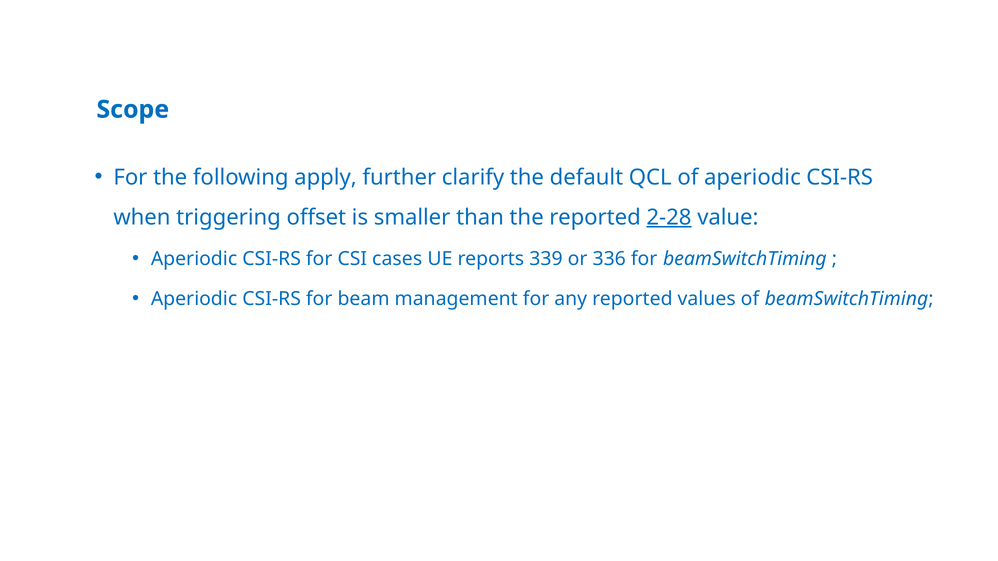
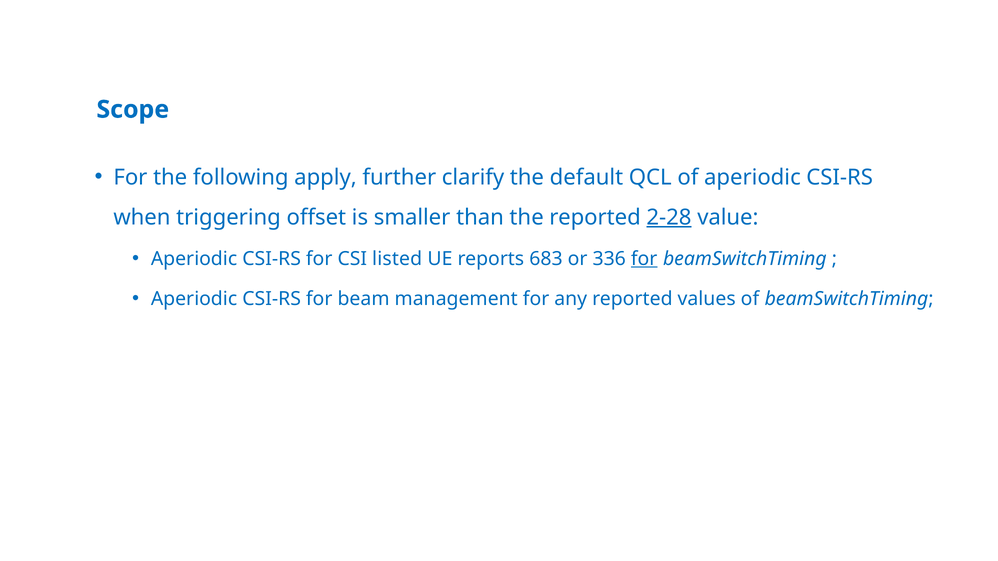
cases: cases -> listed
339: 339 -> 683
for at (644, 259) underline: none -> present
